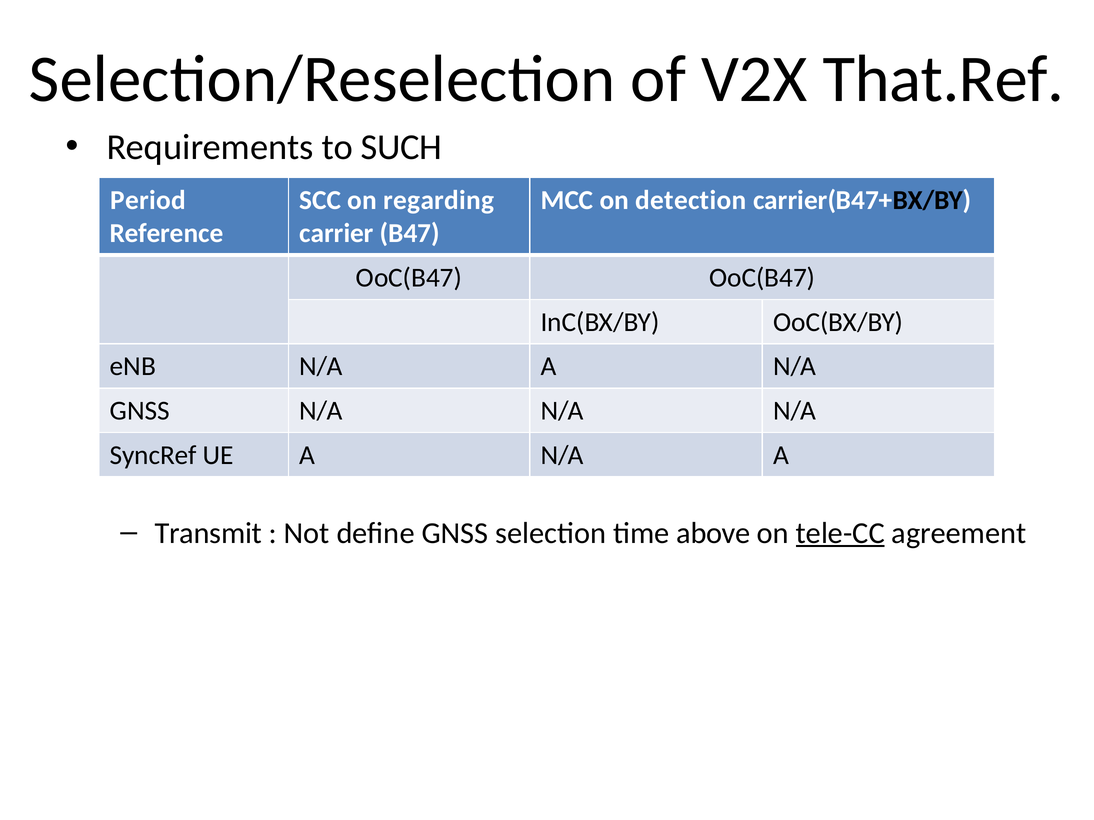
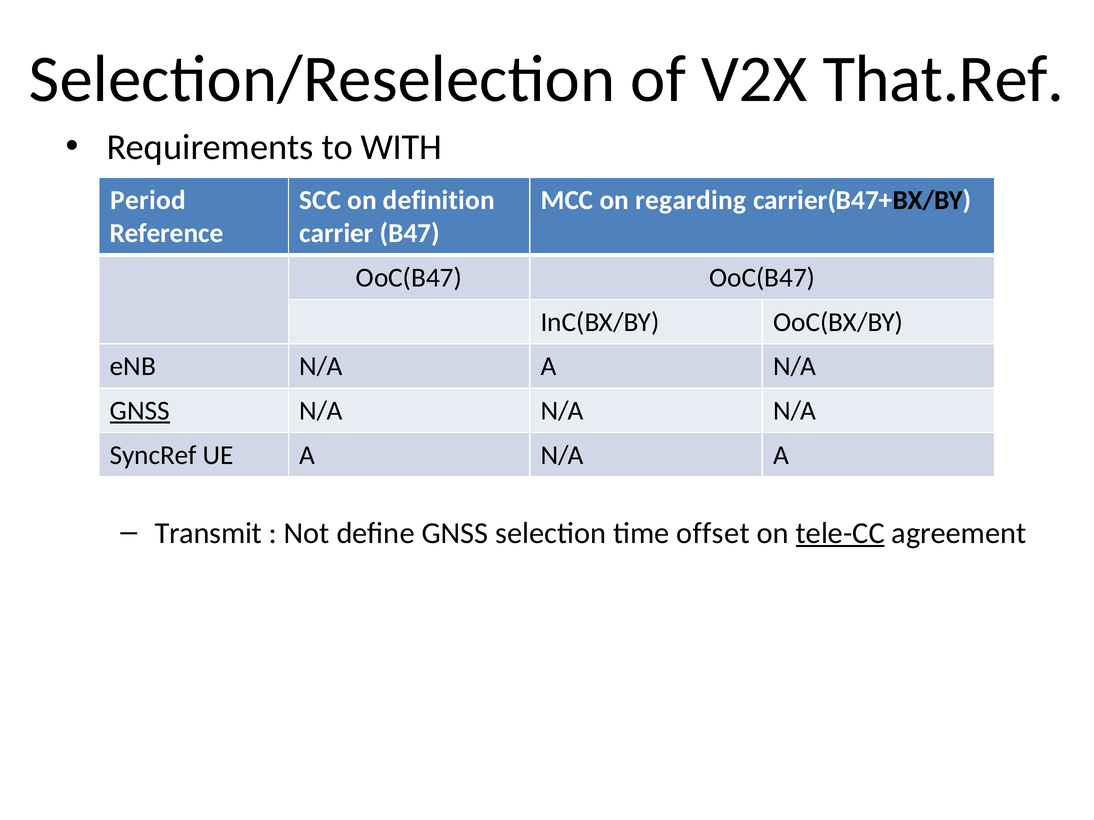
SUCH: SUCH -> WITH
regarding: regarding -> definition
detection: detection -> regarding
GNSS at (140, 411) underline: none -> present
above: above -> offset
